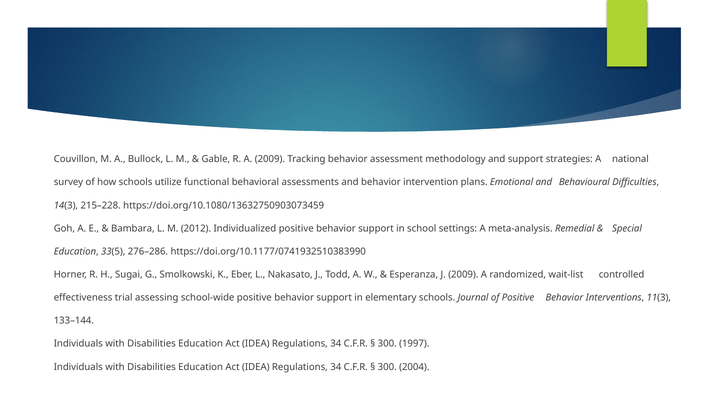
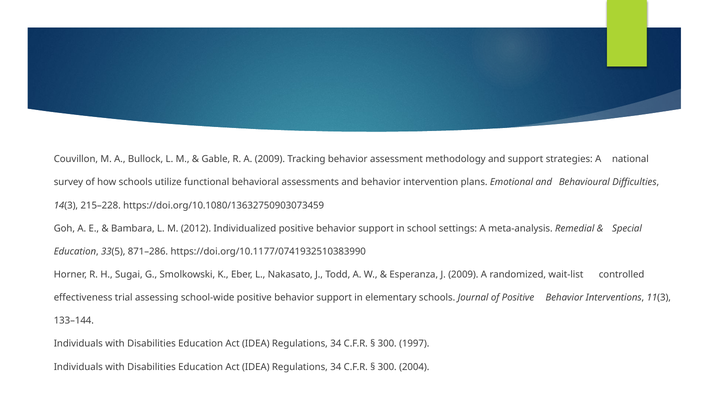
276–286: 276–286 -> 871–286
